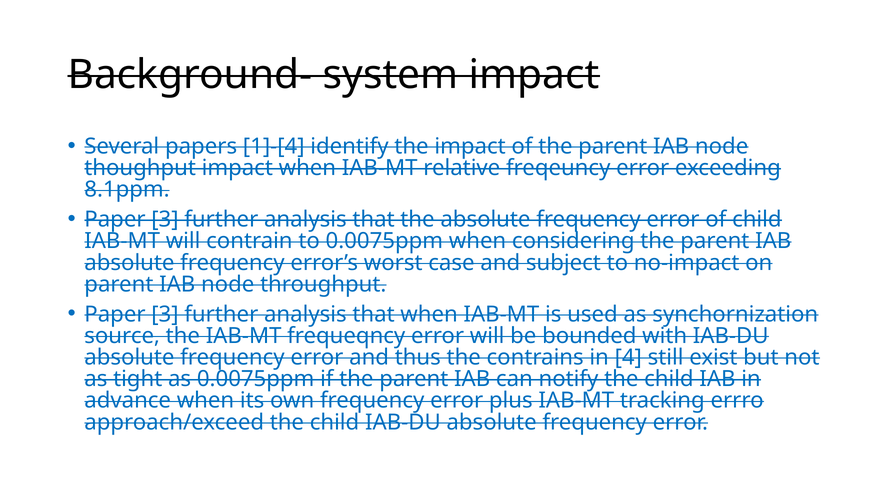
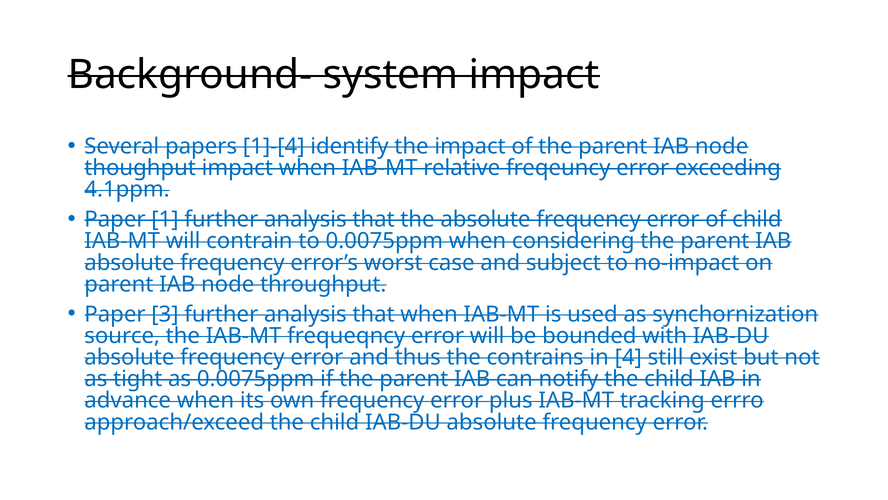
8.1ppm: 8.1ppm -> 4.1ppm
3 at (165, 219): 3 -> 1
